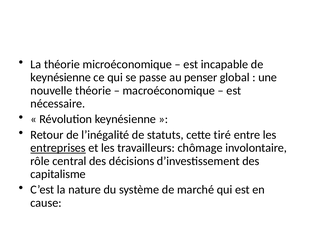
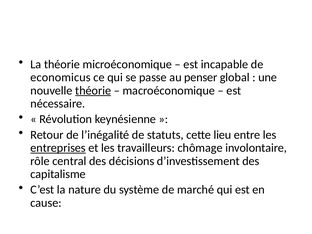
keynésienne at (61, 77): keynésienne -> economicus
théorie at (93, 91) underline: none -> present
tiré: tiré -> lieu
